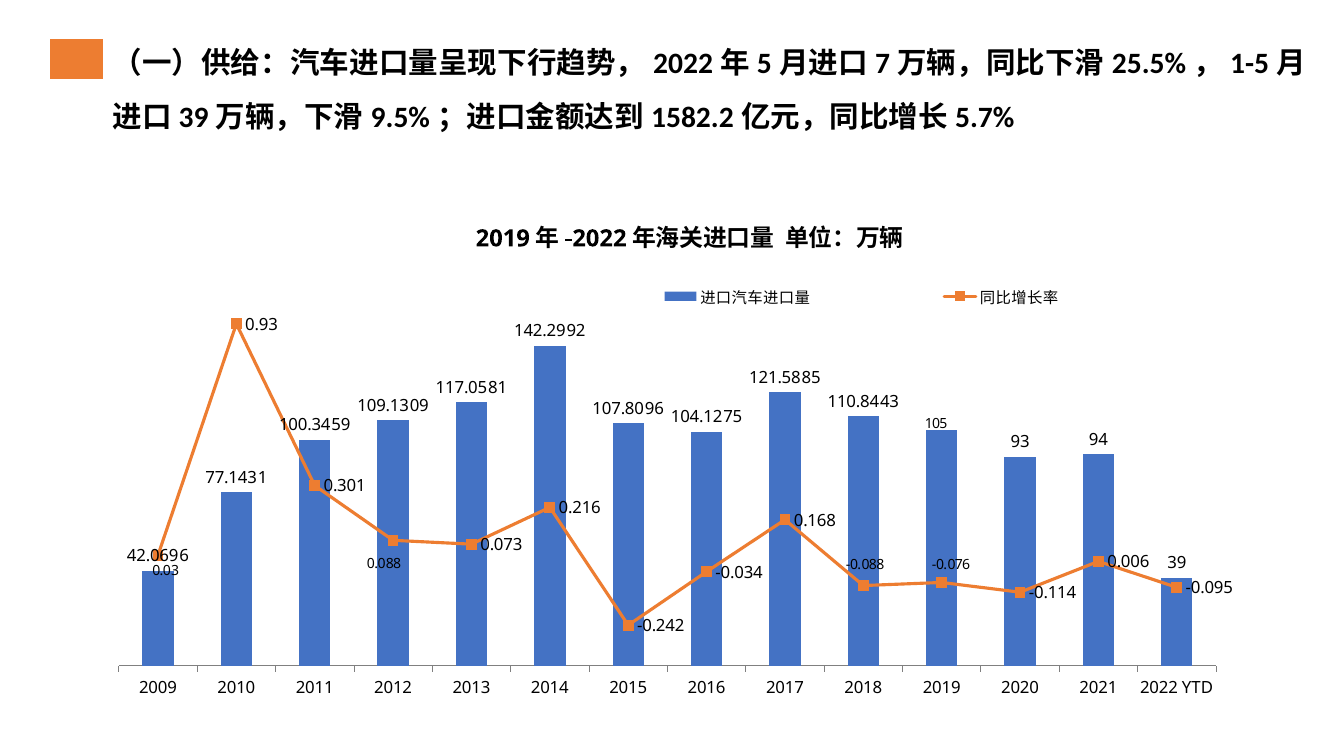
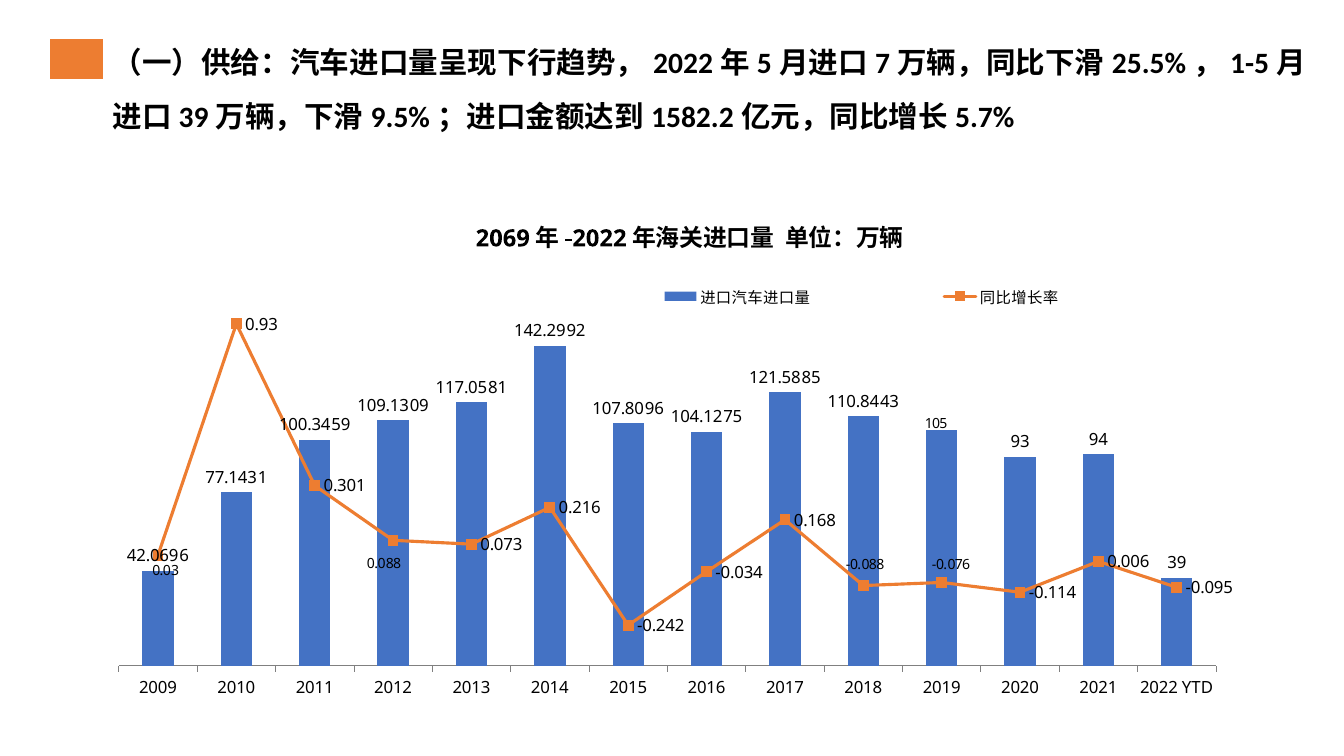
2019 at (503, 239): 2019 -> 2069
